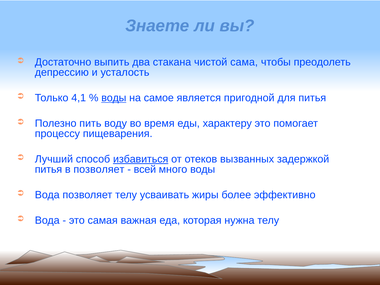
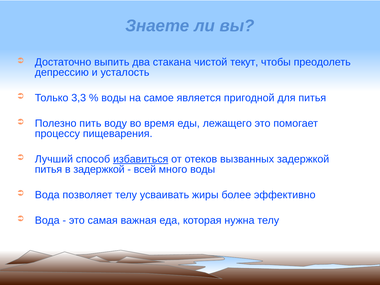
сама: сама -> текут
4,1: 4,1 -> 3,3
воды at (114, 98) underline: present -> none
характеру: характеру -> лежащего
в позволяет: позволяет -> задержкой
